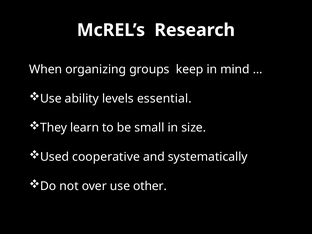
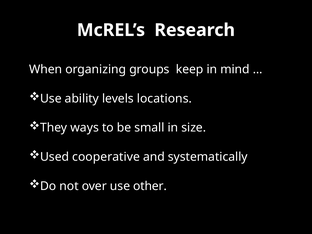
essential: essential -> locations
learn: learn -> ways
